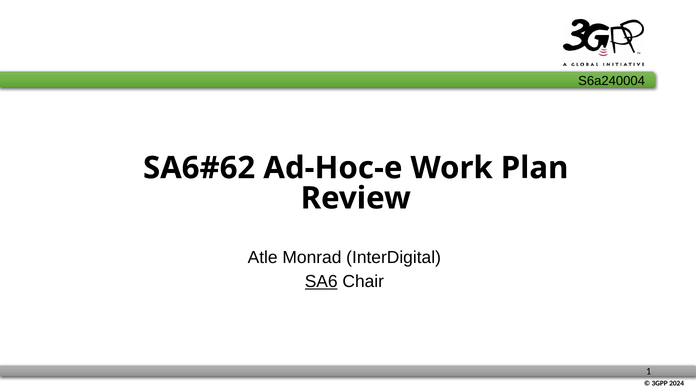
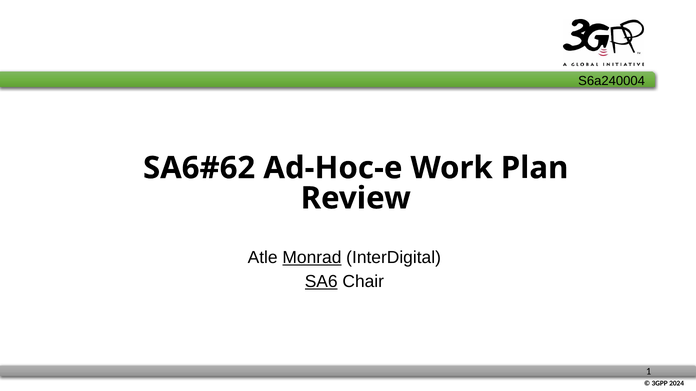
Monrad underline: none -> present
